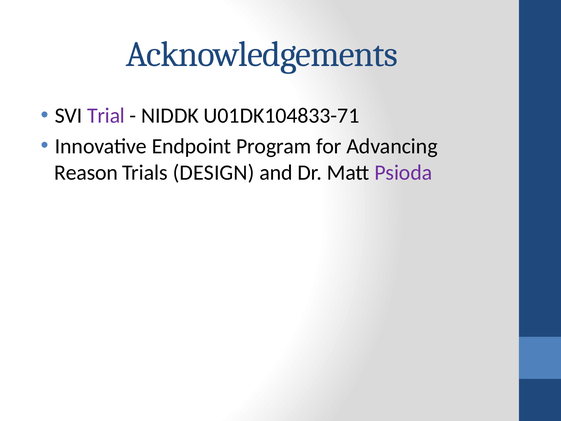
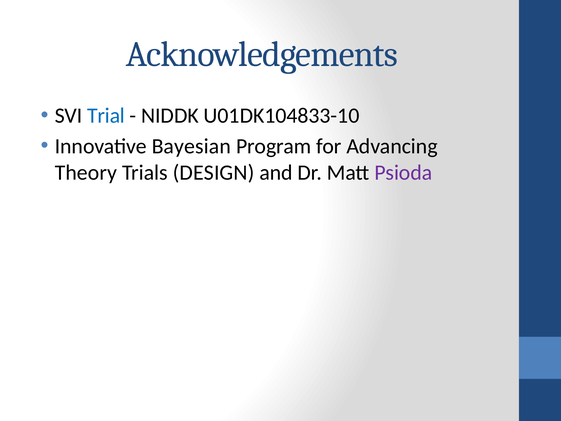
Trial colour: purple -> blue
U01DK104833-71: U01DK104833-71 -> U01DK104833-10
Endpoint: Endpoint -> Bayesian
Reason: Reason -> Theory
